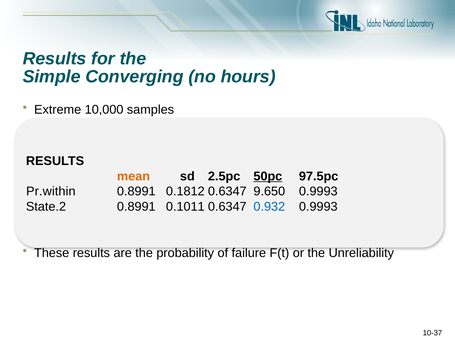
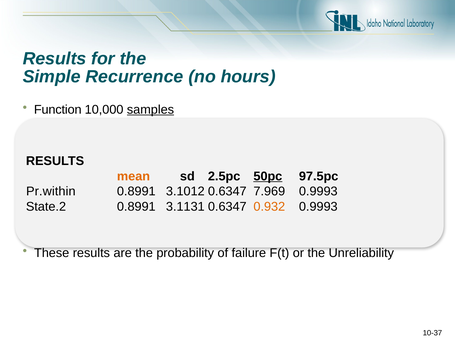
Converging: Converging -> Recurrence
Extreme: Extreme -> Function
samples underline: none -> present
0.1812: 0.1812 -> 3.1012
9.650: 9.650 -> 7.969
0.1011: 0.1011 -> 3.1131
0.932 colour: blue -> orange
